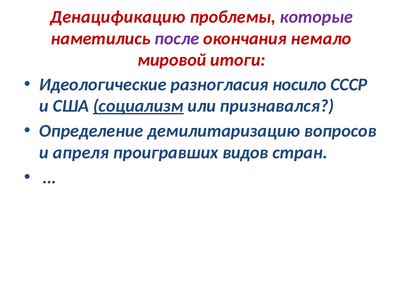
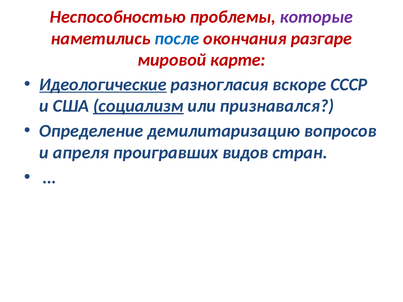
Денацификацию: Денацификацию -> Неспособностью
после colour: purple -> blue
немало: немало -> разгаре
итоги: итоги -> карте
Идеологические underline: none -> present
носило: носило -> вскоре
